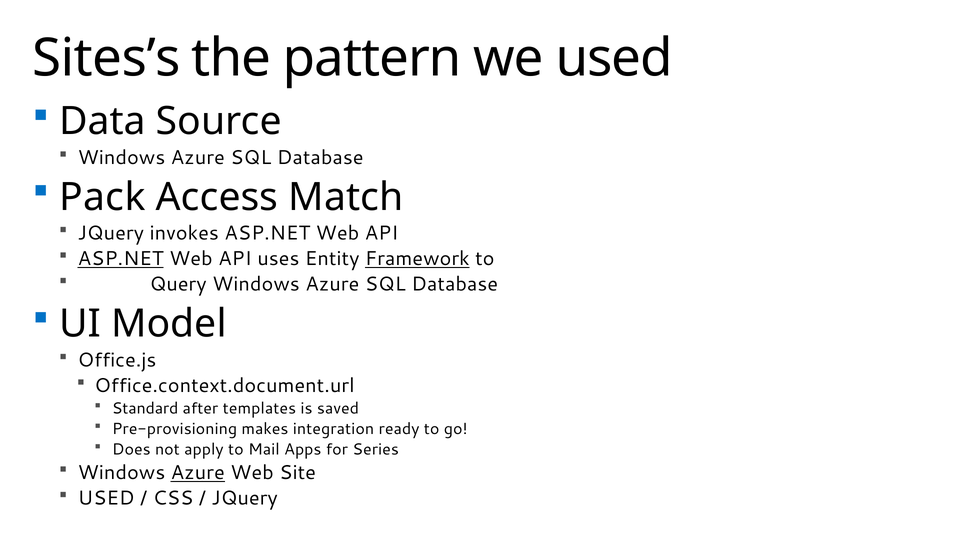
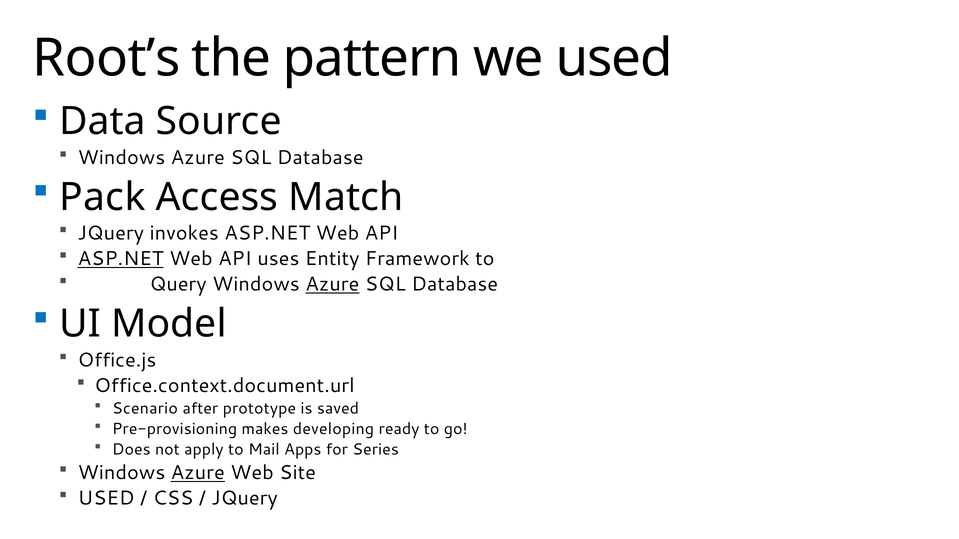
Sites’s: Sites’s -> Root’s
Framework underline: present -> none
Azure at (332, 285) underline: none -> present
Standard: Standard -> Scenario
templates: templates -> prototype
integration: integration -> developing
